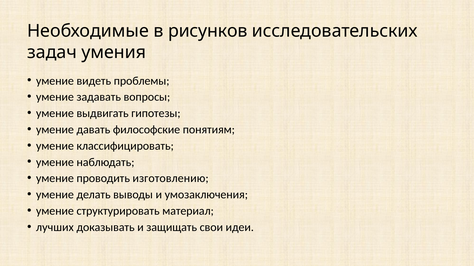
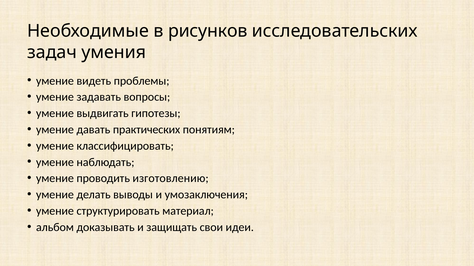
философские: философские -> практических
лучших: лучших -> альбом
